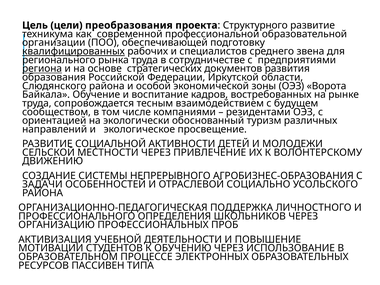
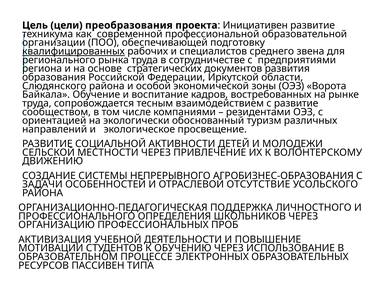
Структурного: Структурного -> Инициативен
региона underline: present -> none
с будущем: будущем -> развитие
СОЦИАЛЬНО: СОЦИАЛЬНО -> ОТСУТСТВИЕ
